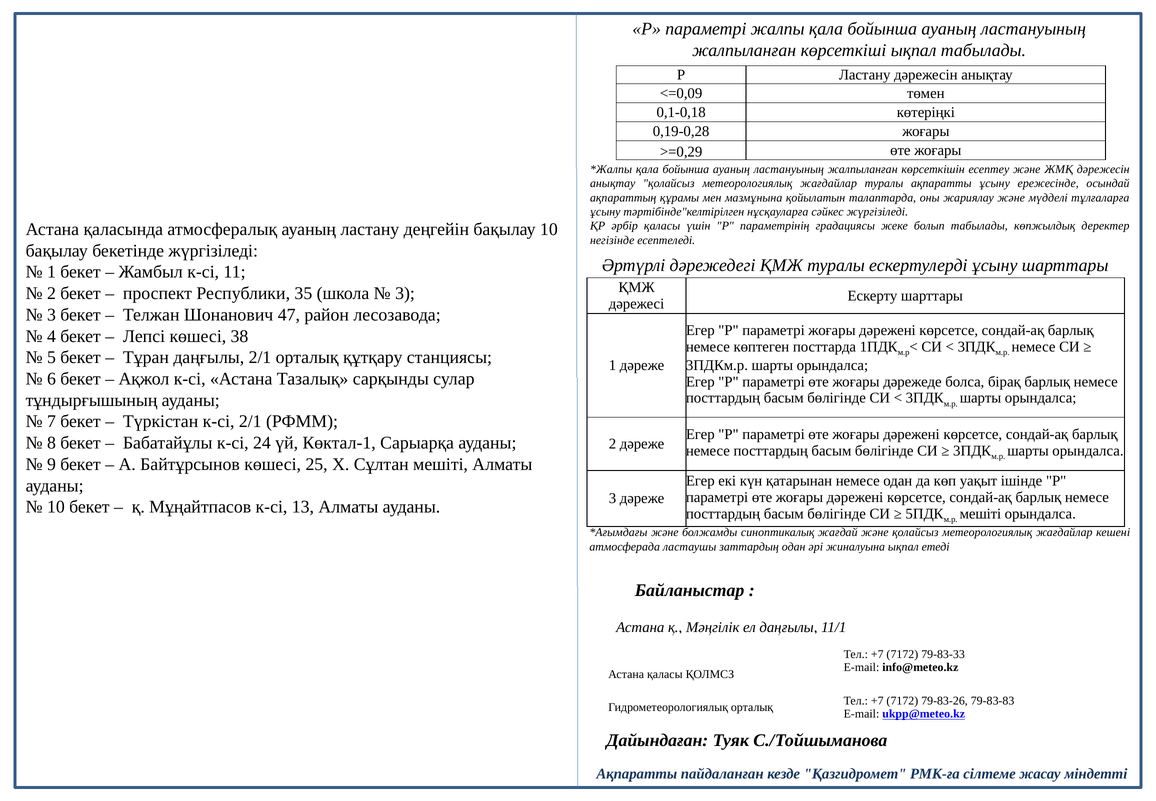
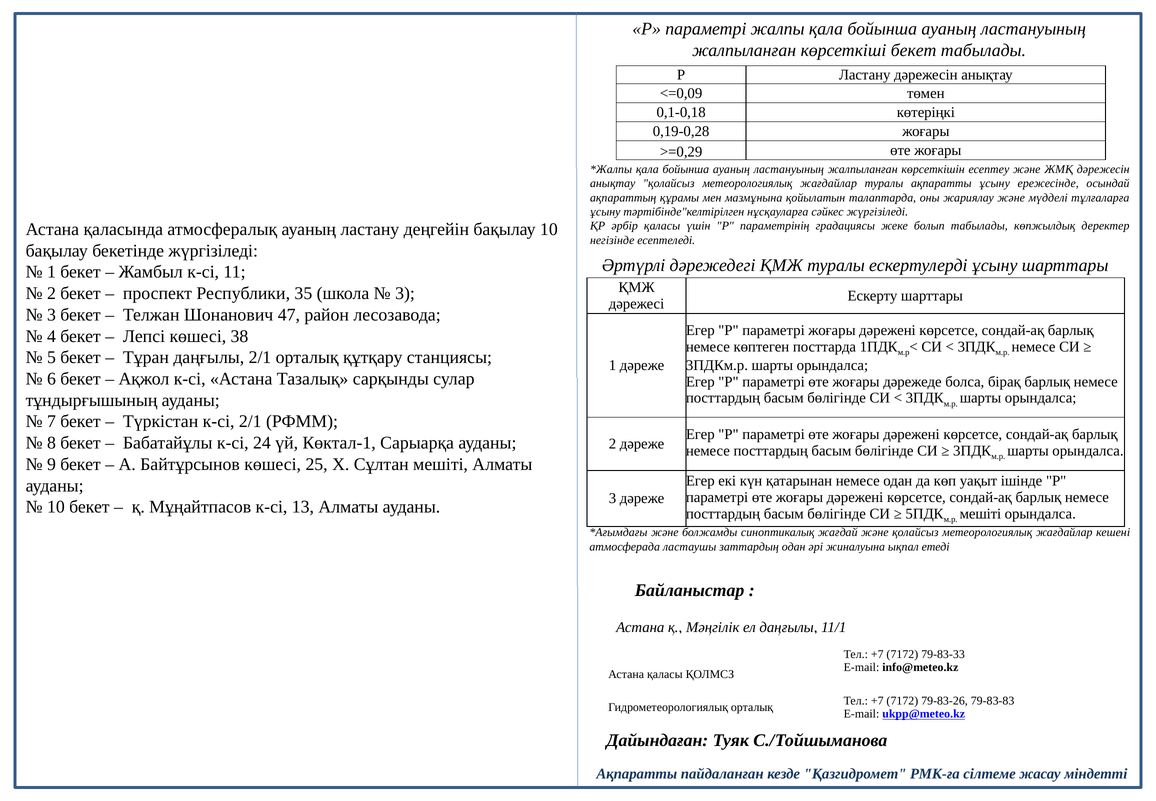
көрсеткіші ықпал: ықпал -> бекет
